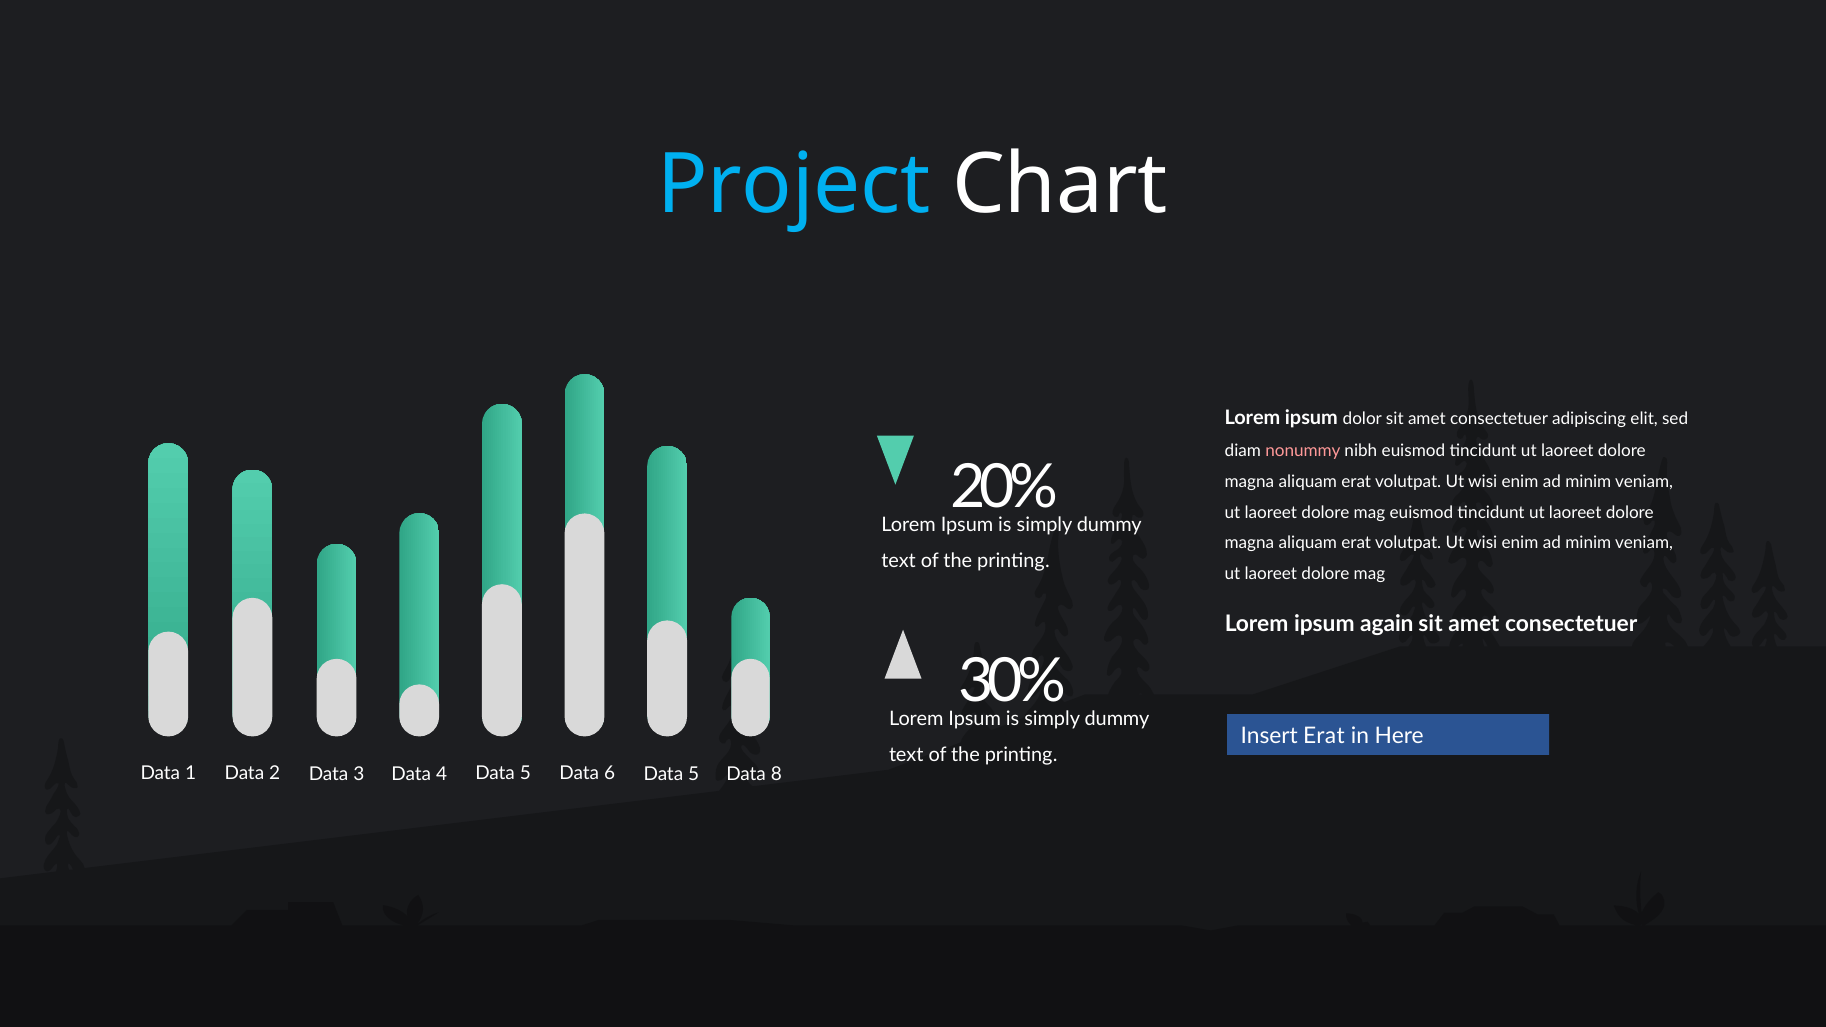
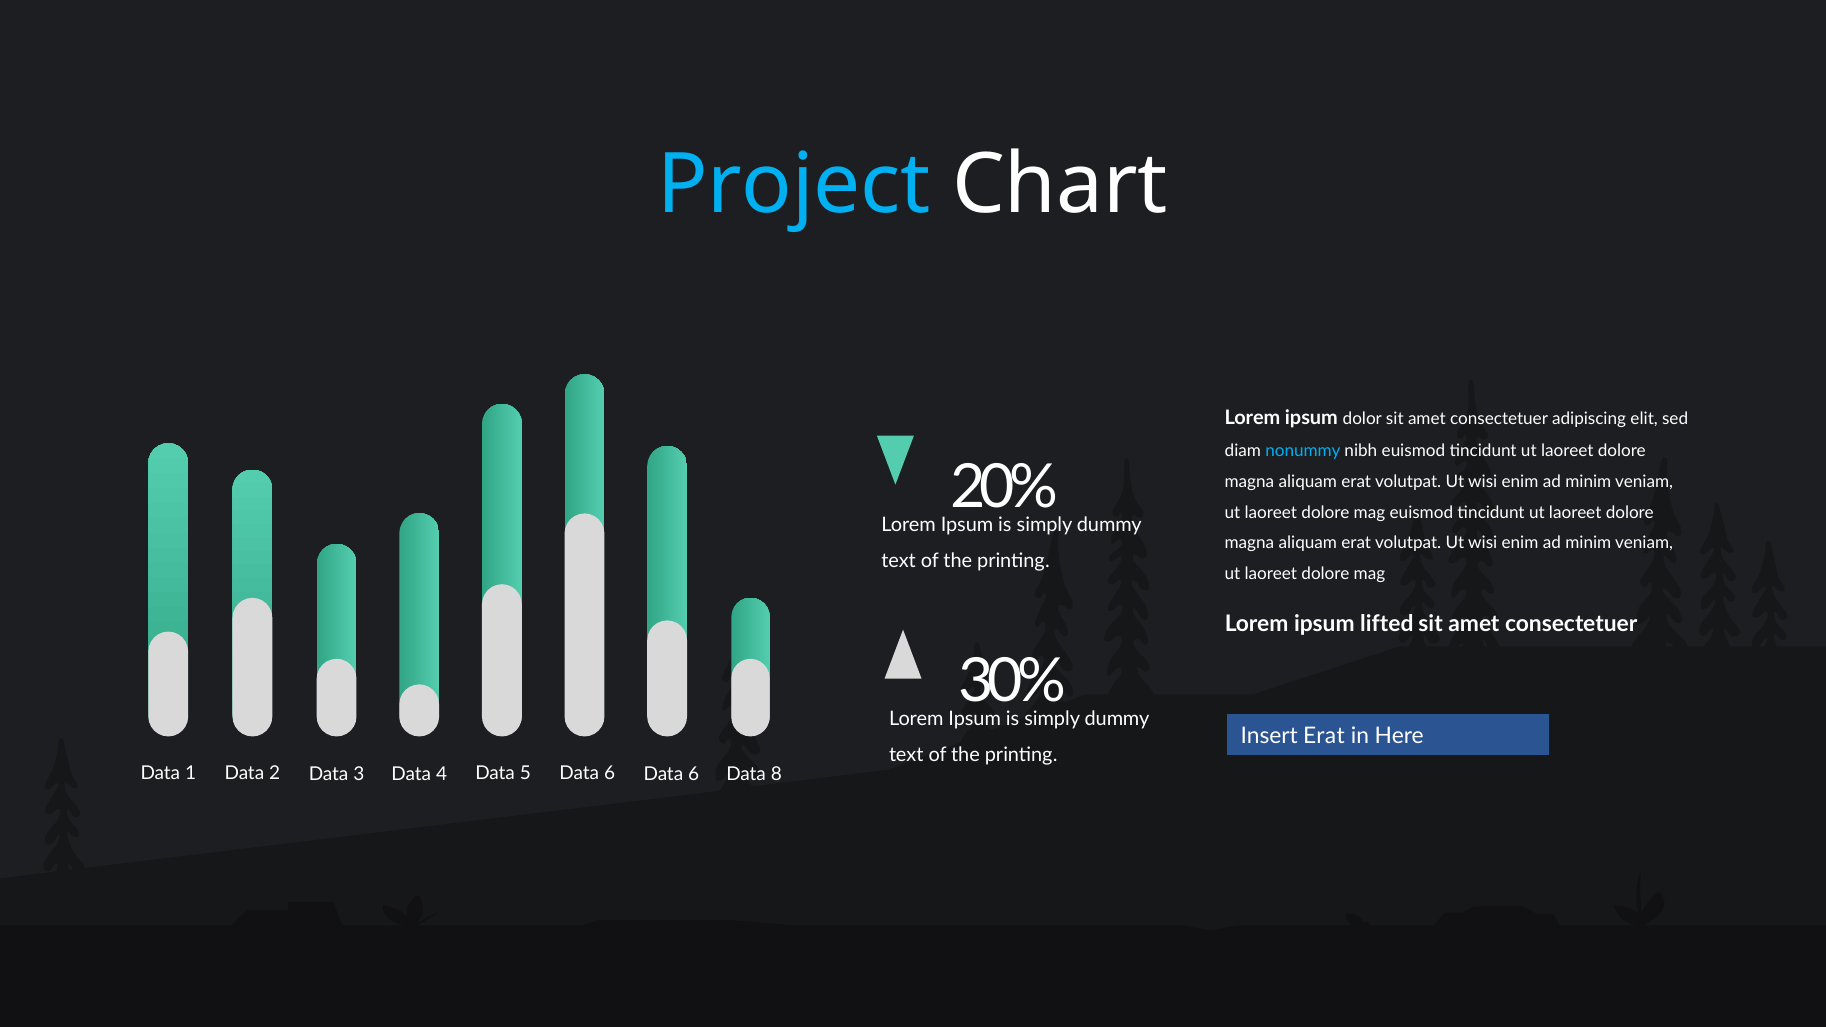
nonummy colour: pink -> light blue
again: again -> lifted
6 Data 5: 5 -> 6
